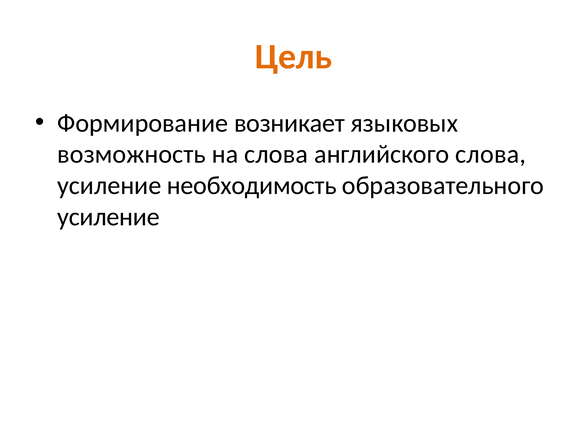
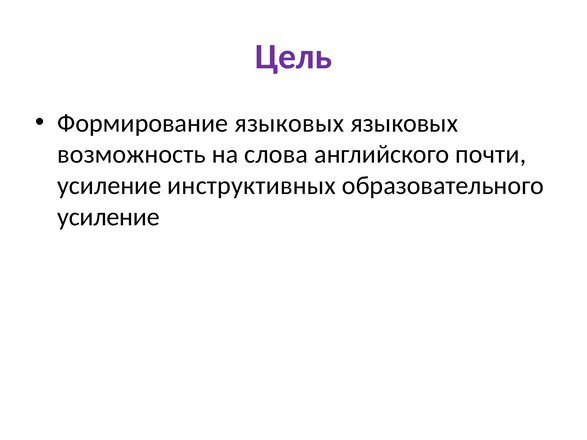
Цель colour: orange -> purple
Формирование возникает: возникает -> языковых
английского слова: слова -> почти
необходимость: необходимость -> инструктивных
